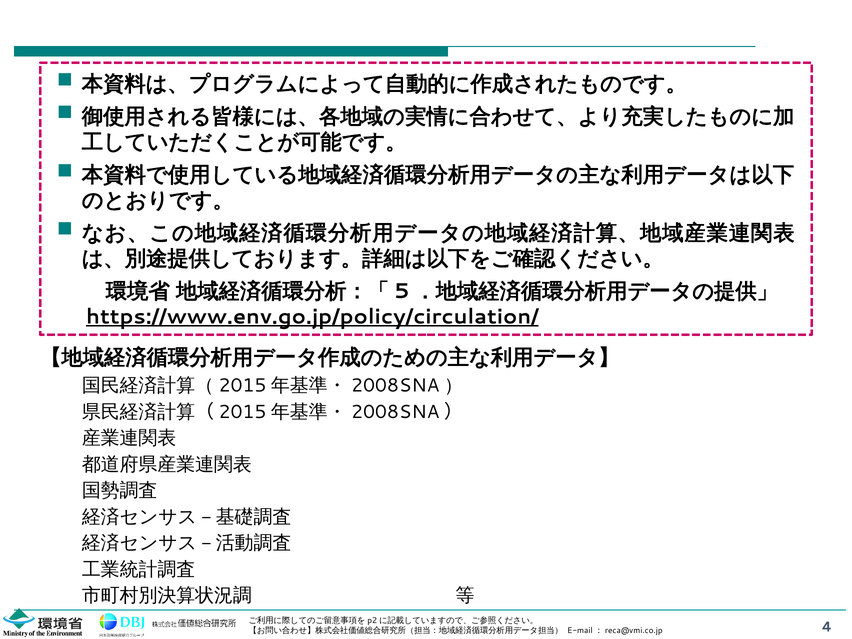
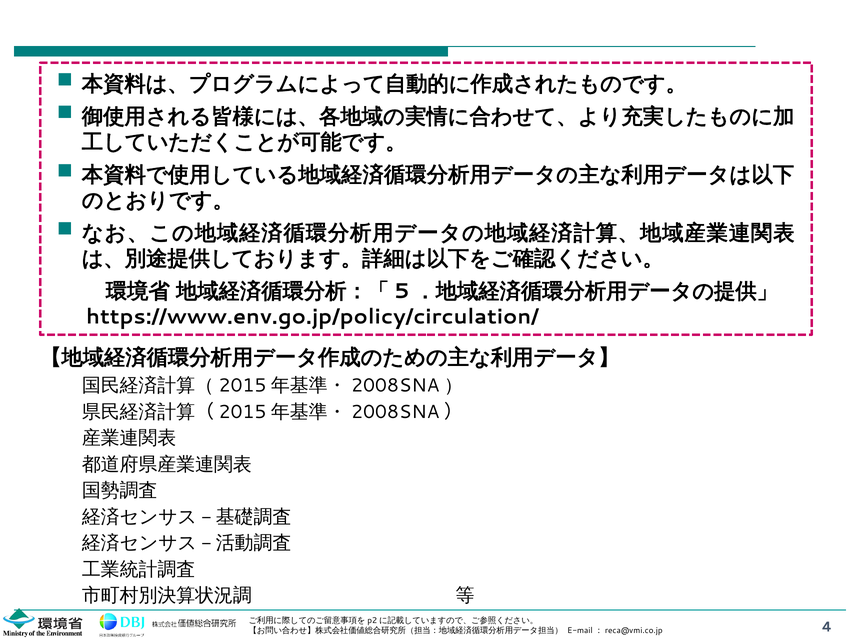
https://www.env.go.jp/policy/circulation/ underline: present -> none
